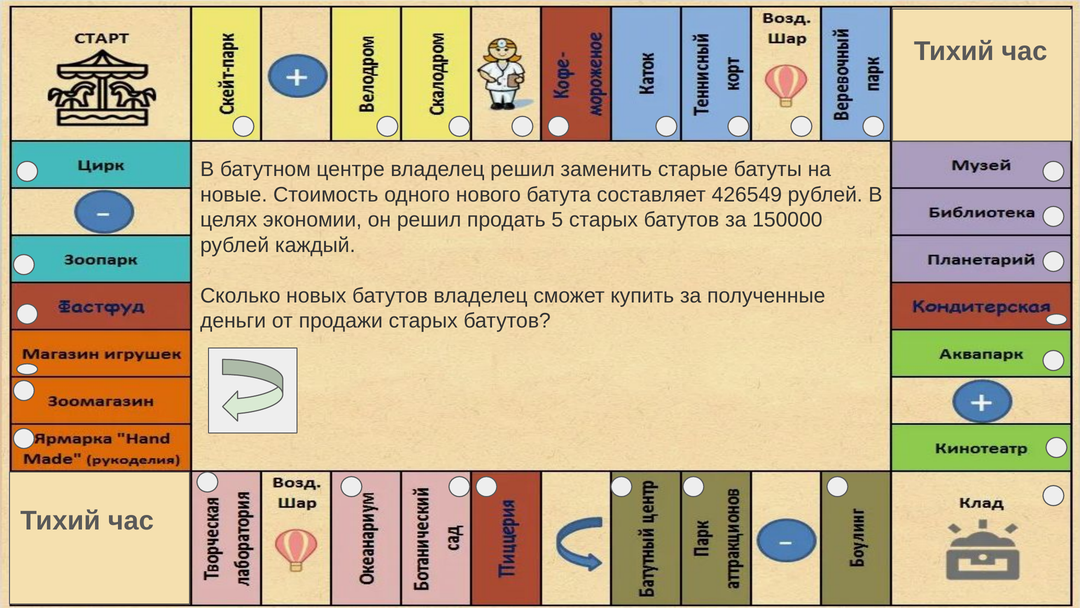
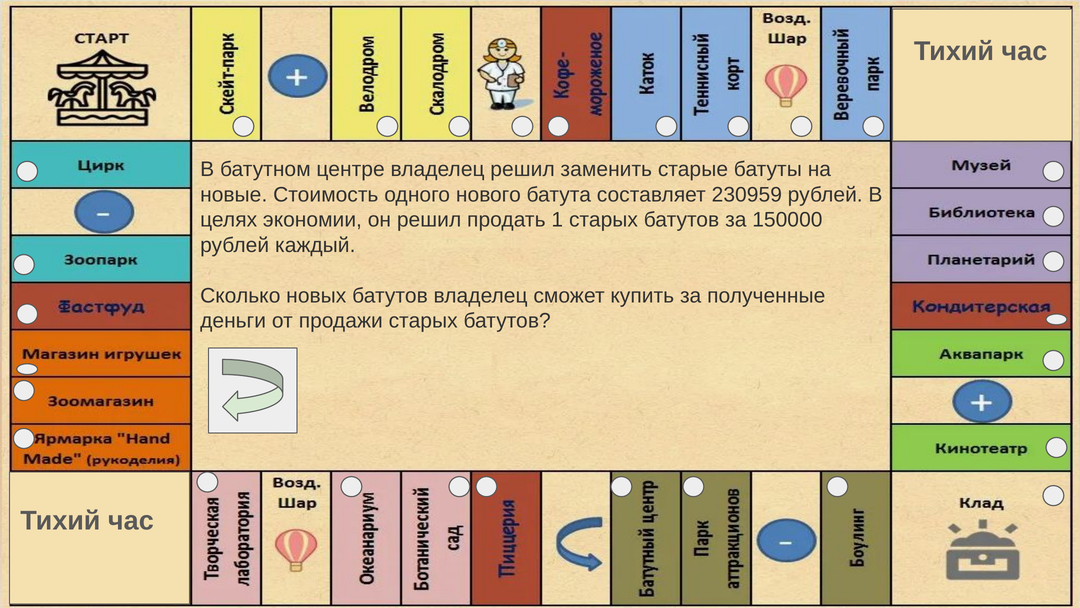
426549: 426549 -> 230959
5: 5 -> 1
